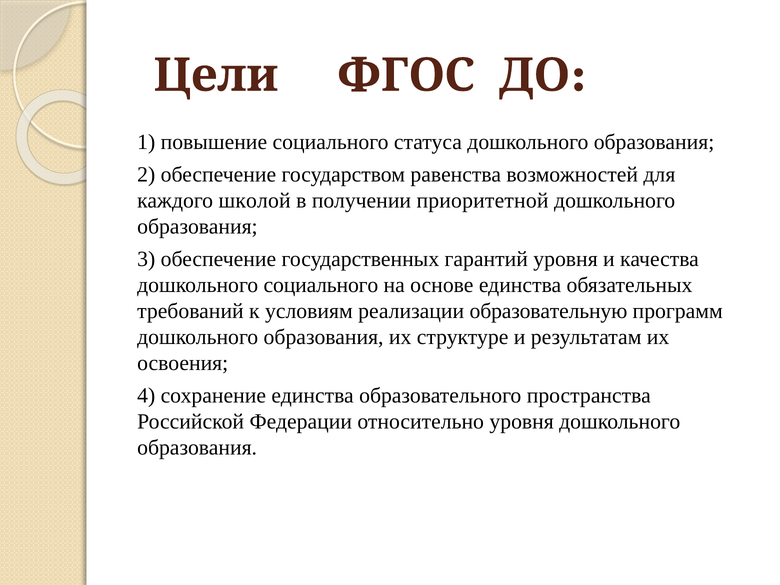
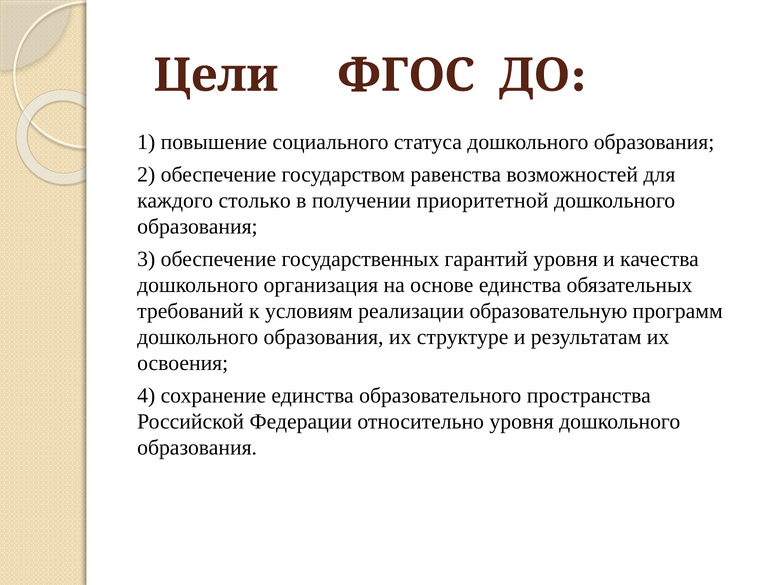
школой: школой -> столько
дошкольного социального: социального -> организация
